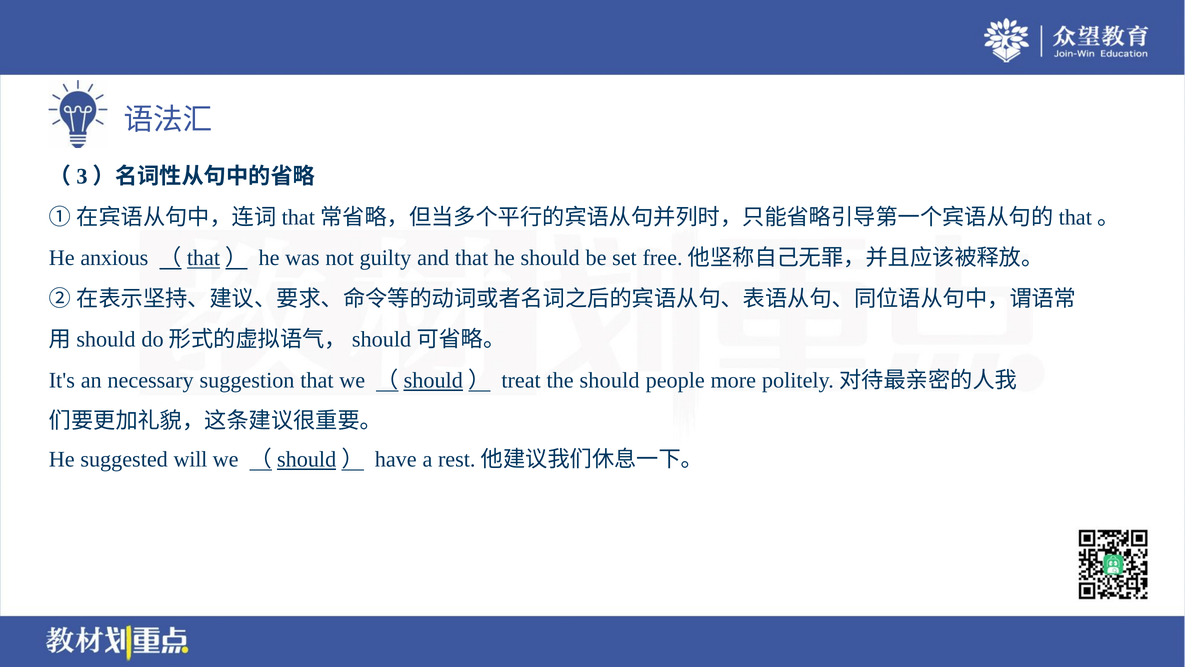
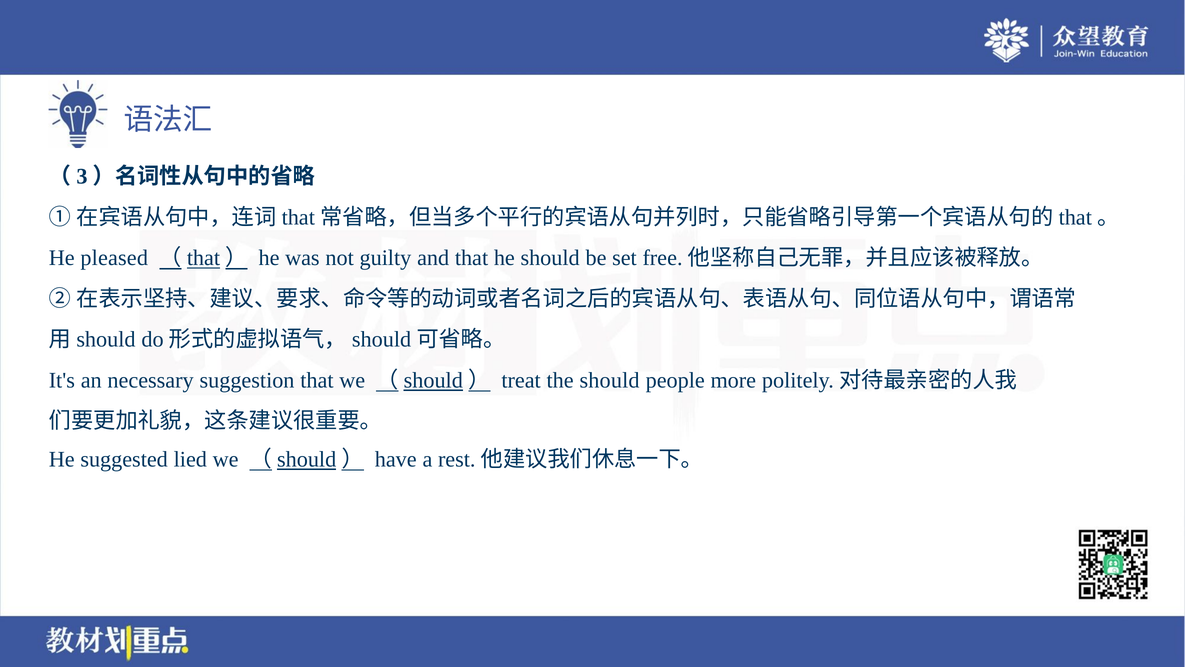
anxious: anxious -> pleased
will: will -> lied
